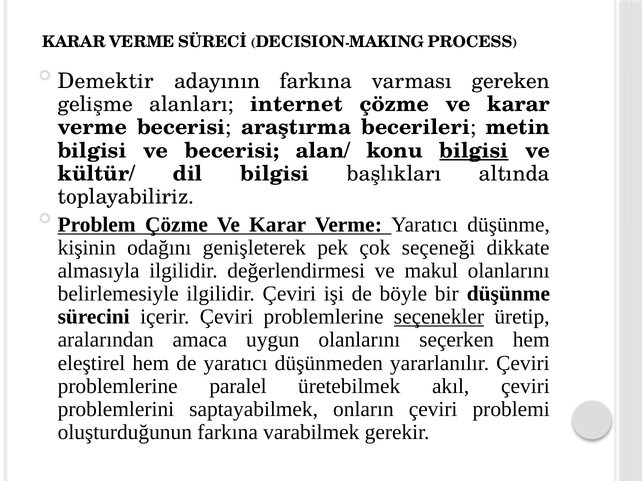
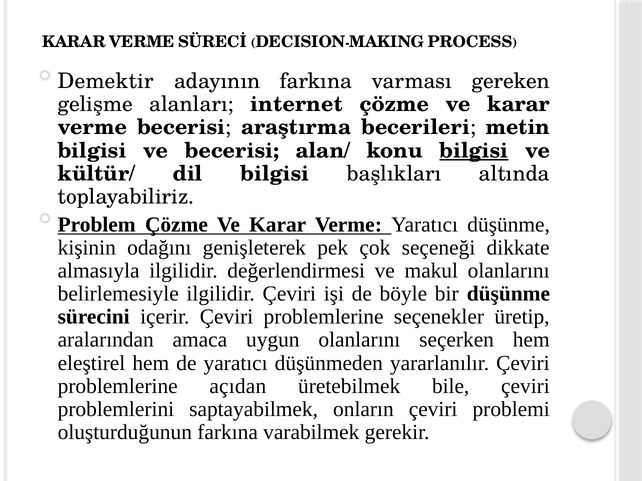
seçenekler underline: present -> none
paralel: paralel -> açıdan
akıl: akıl -> bile
